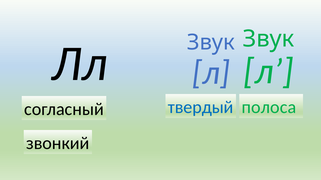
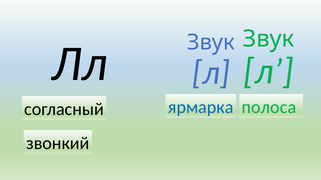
твердый: твердый -> ярмарка
